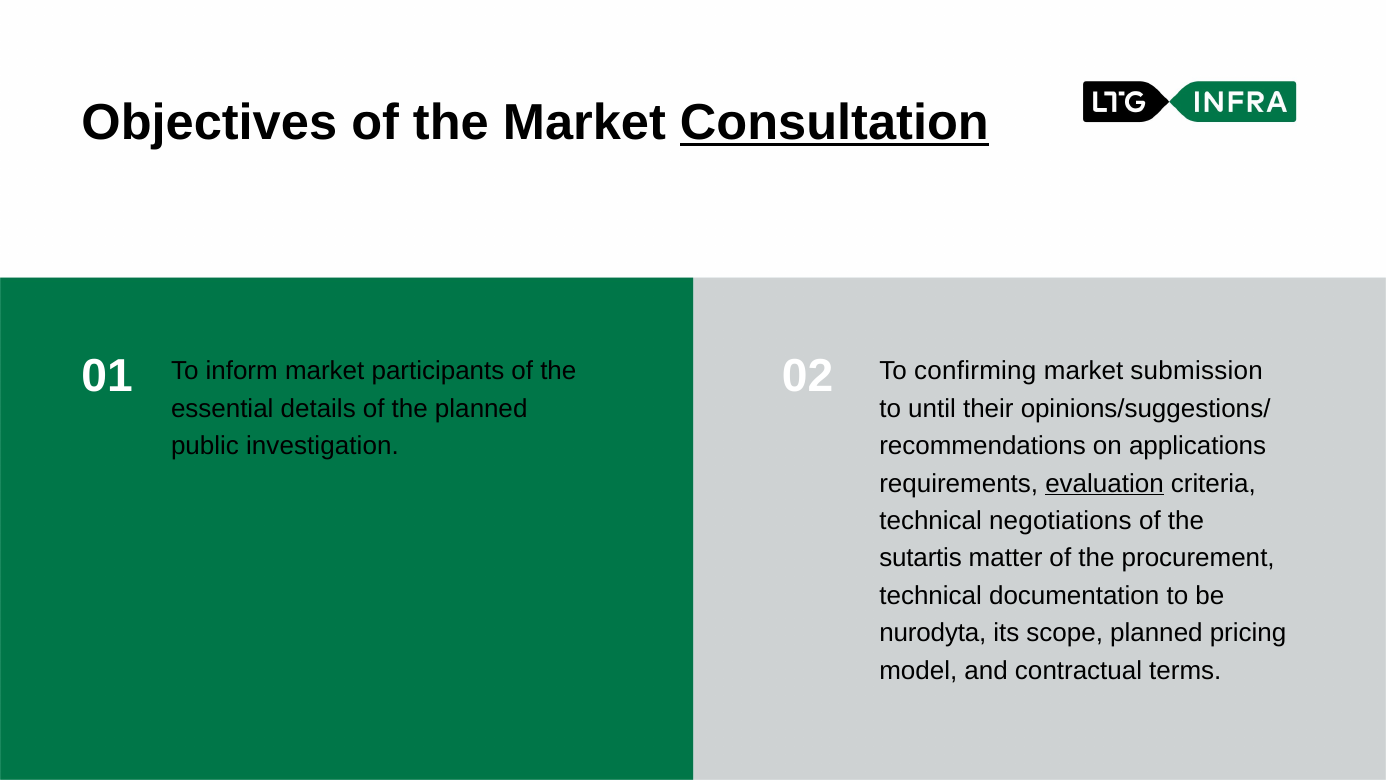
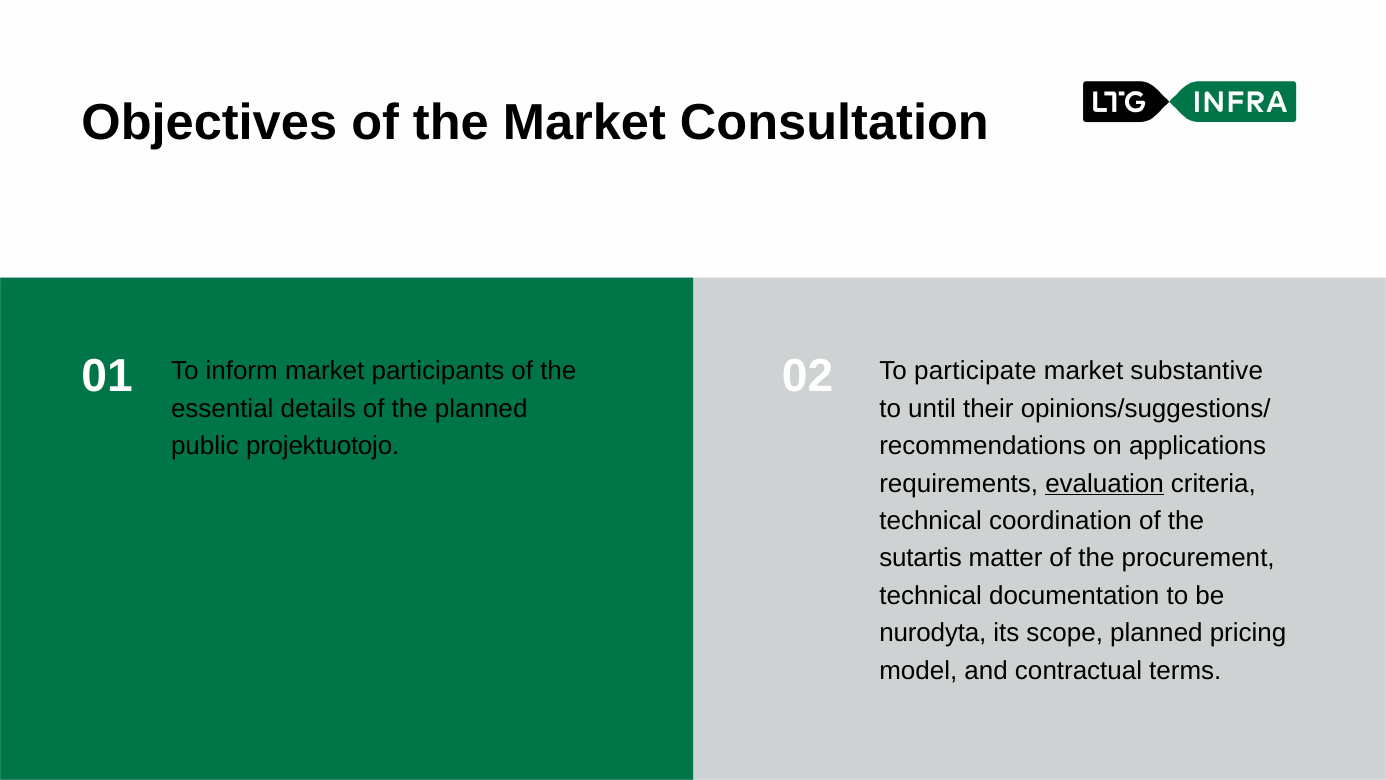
Consultation underline: present -> none
confirming: confirming -> participate
submission: submission -> substantive
investigation: investigation -> projektuotojo
negotiations: negotiations -> coordination
